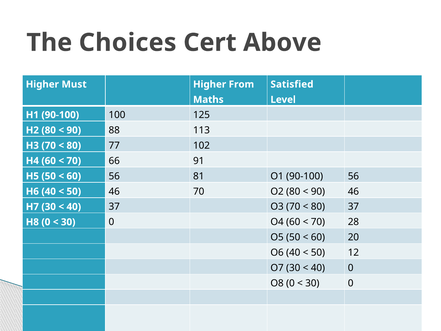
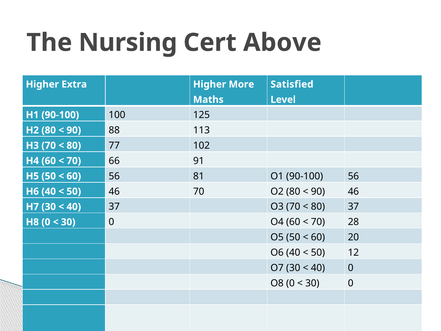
Choices: Choices -> Nursing
Must: Must -> Extra
From: From -> More
